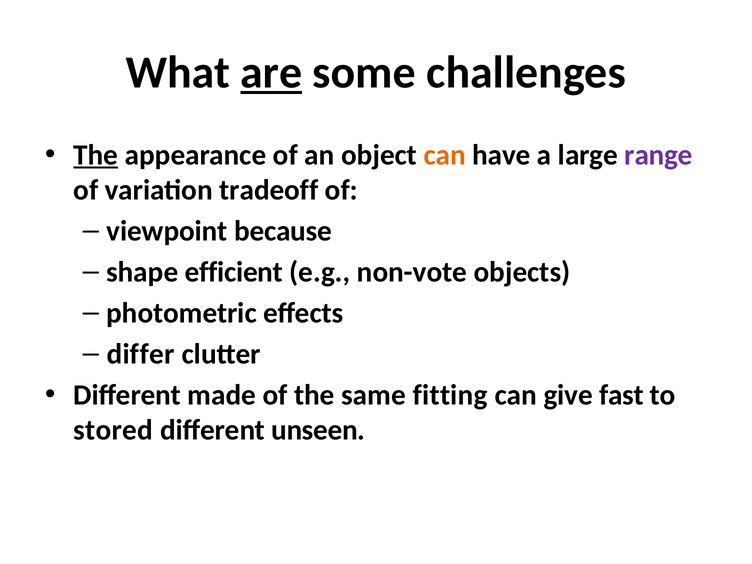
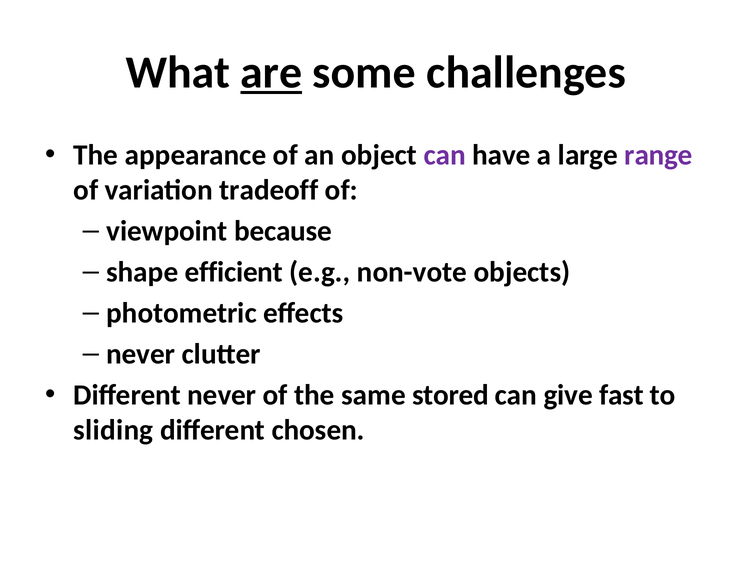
The at (96, 155) underline: present -> none
can at (445, 155) colour: orange -> purple
differ at (141, 354): differ -> never
Different made: made -> never
fitting: fitting -> stored
stored: stored -> sliding
unseen: unseen -> chosen
